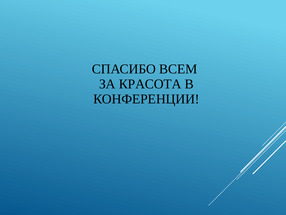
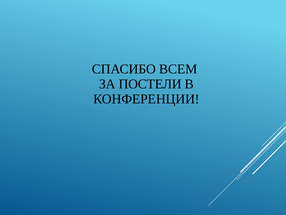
КРАСОТА: КРАСОТА -> ПОСТЕЛИ
